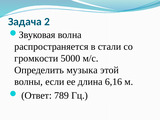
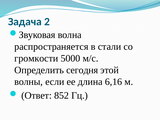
музыка: музыка -> сегодня
789: 789 -> 852
